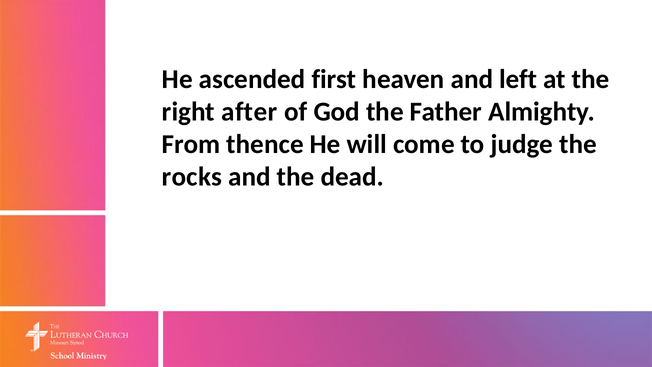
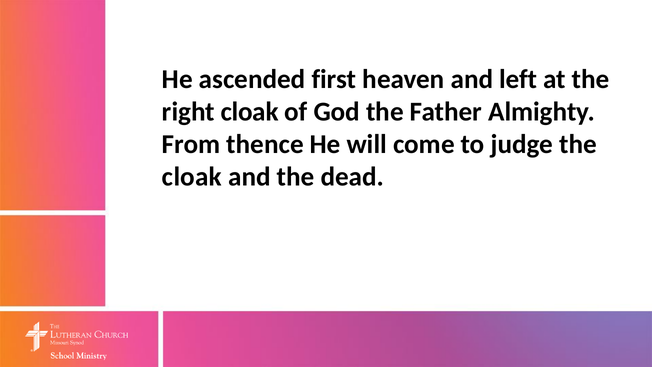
right after: after -> cloak
rocks at (192, 177): rocks -> cloak
